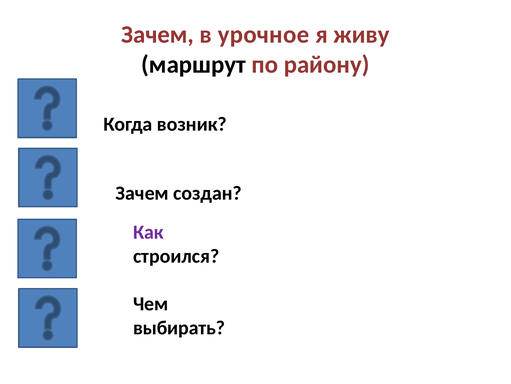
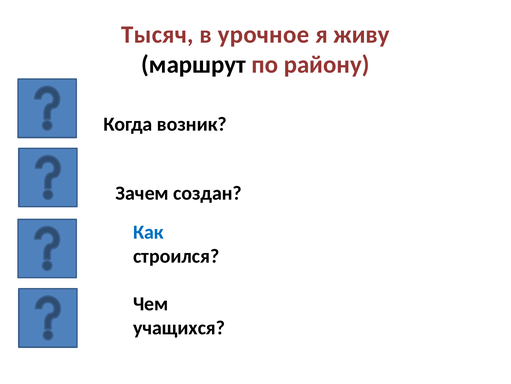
Зачем at (158, 35): Зачем -> Тысяч
Как colour: purple -> blue
выбирать: выбирать -> учащихся
